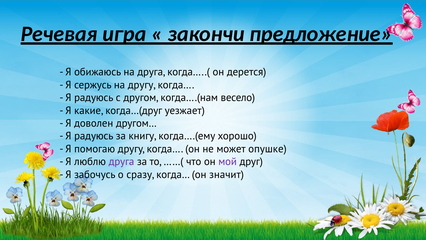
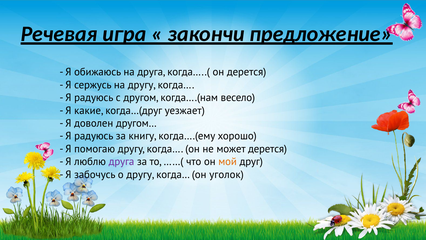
может опушке: опушке -> дерется
мой colour: purple -> orange
о сразу: сразу -> другу
значит: значит -> уголок
